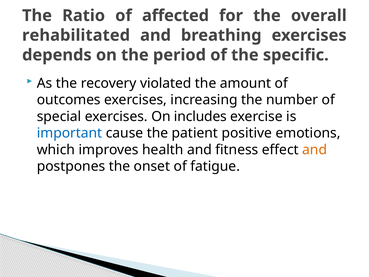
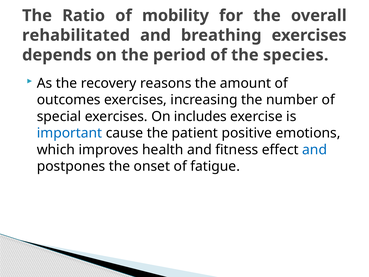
affected: affected -> mobility
specific: specific -> species
violated: violated -> reasons
and at (315, 150) colour: orange -> blue
